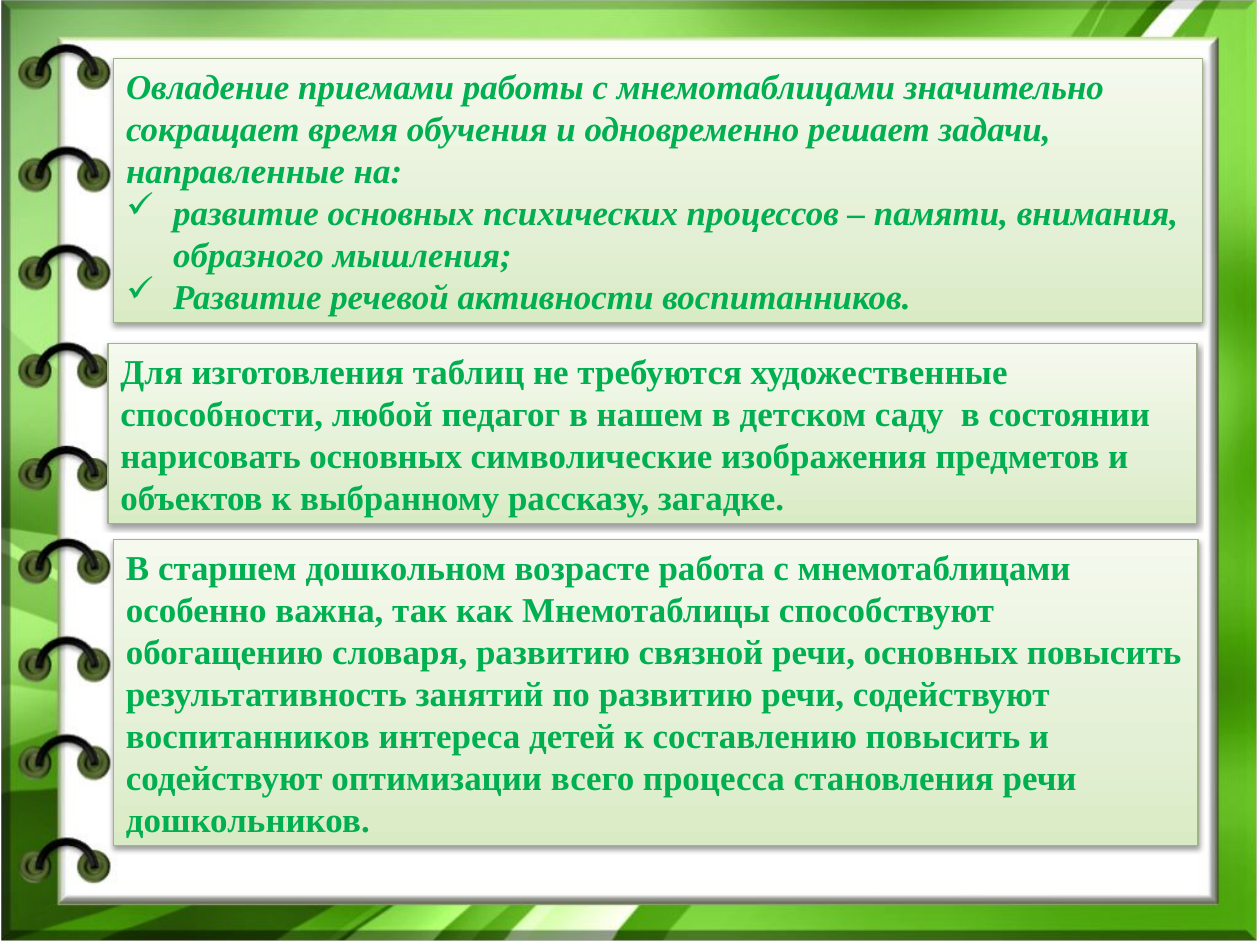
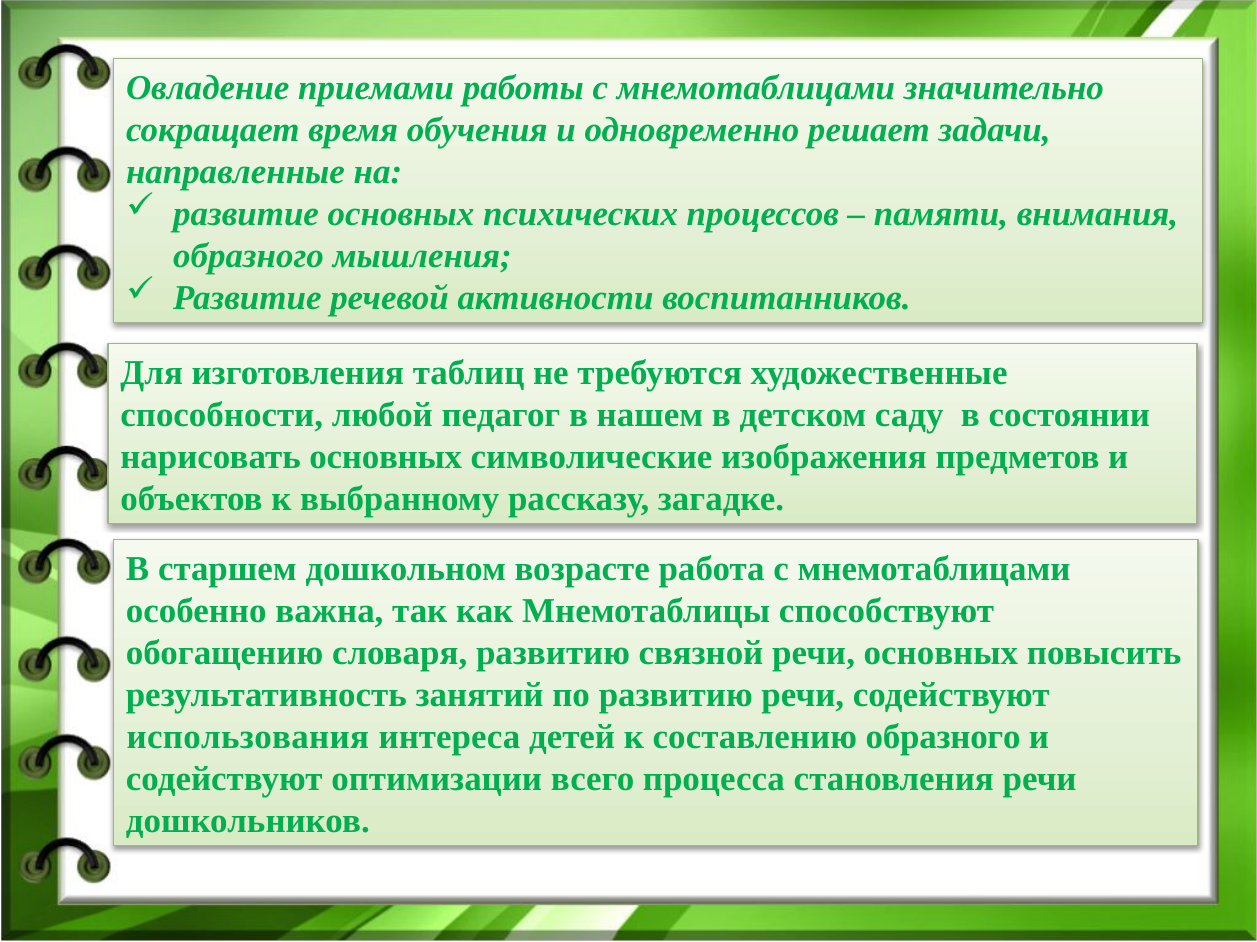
воспитанников at (248, 737): воспитанников -> использования
составлению повысить: повысить -> образного
